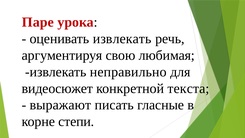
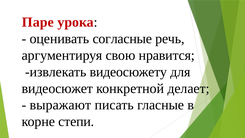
оценивать извлекать: извлекать -> согласные
любимая: любимая -> нравится
неправильно: неправильно -> видеосюжету
текста: текста -> делает
